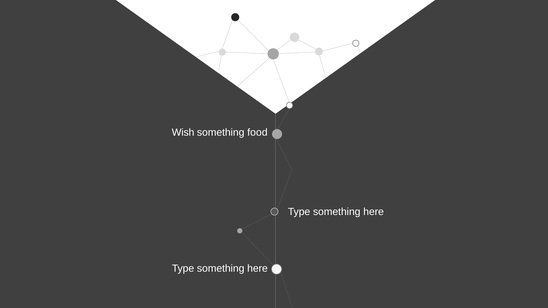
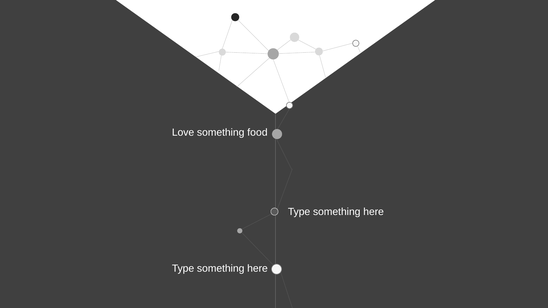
Wish: Wish -> Love
